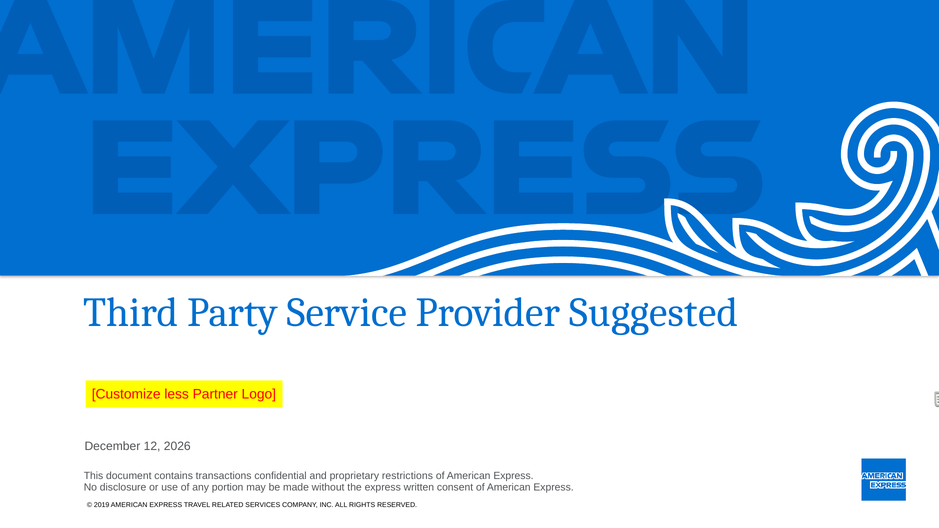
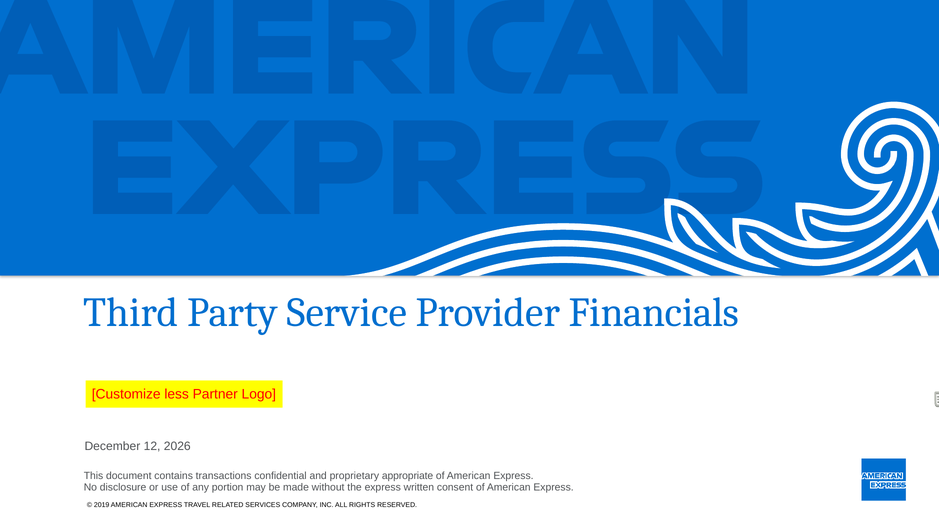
Suggested: Suggested -> Financials
restrictions: restrictions -> appropriate
